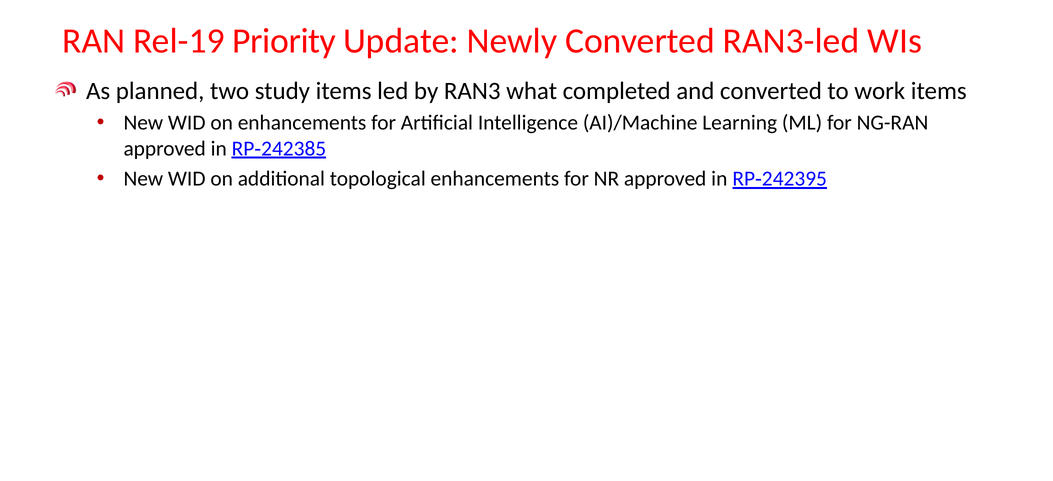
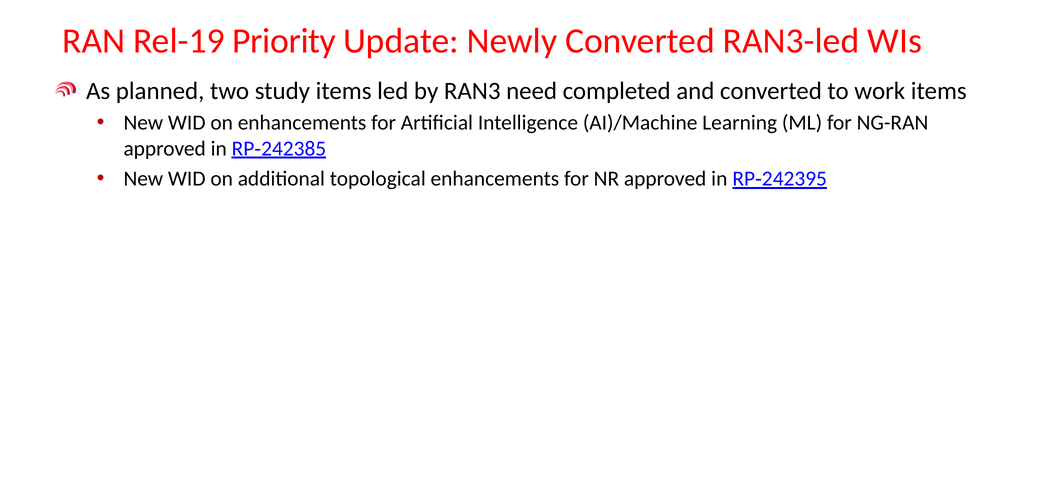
what: what -> need
